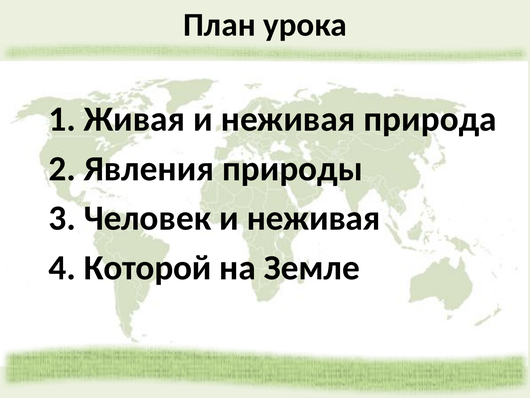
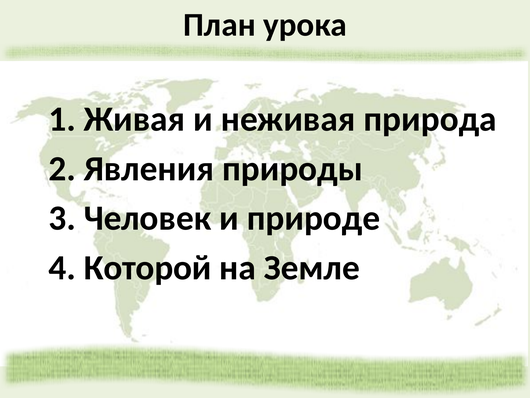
Человек и неживая: неживая -> природе
